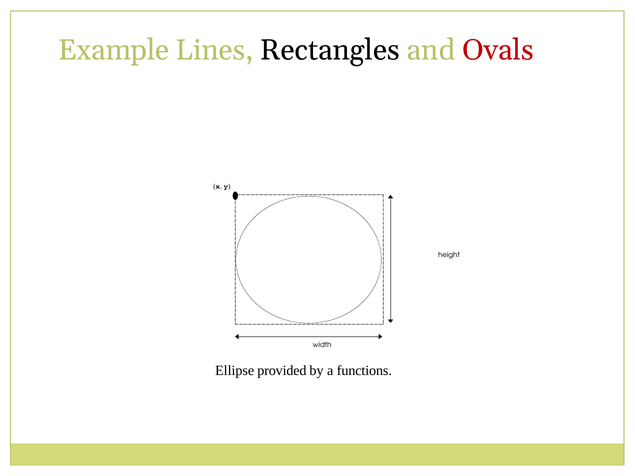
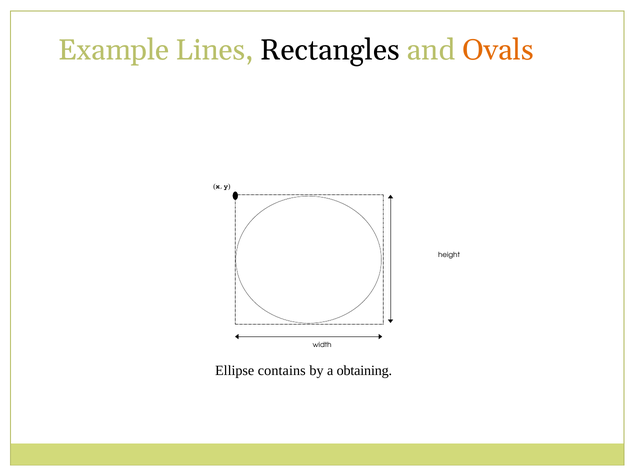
Ovals colour: red -> orange
provided: provided -> contains
functions: functions -> obtaining
